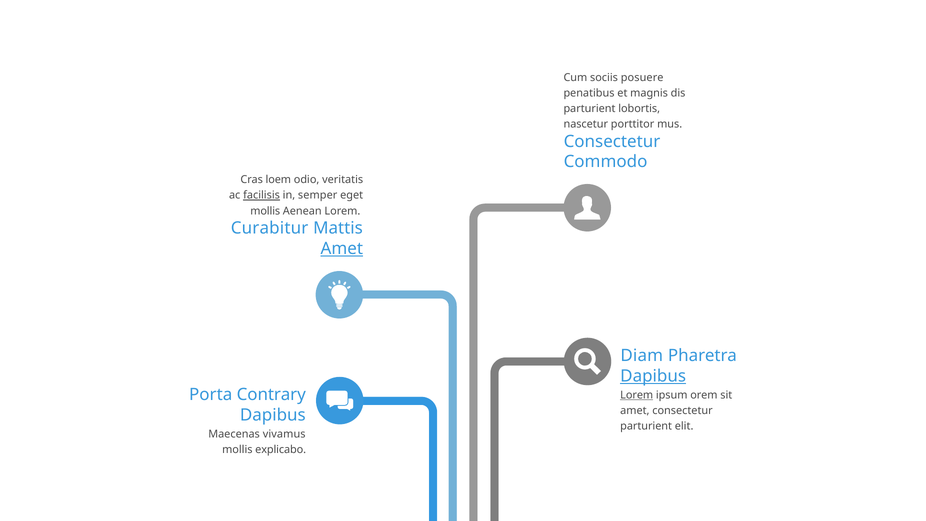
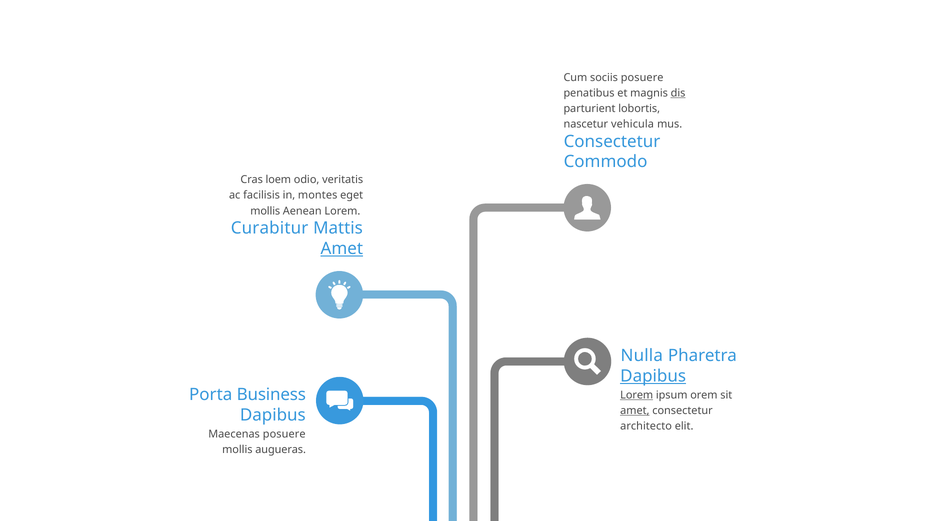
dis underline: none -> present
porttitor: porttitor -> vehicula
facilisis underline: present -> none
semper: semper -> montes
Diam: Diam -> Nulla
Contrary: Contrary -> Business
amet at (635, 411) underline: none -> present
parturient at (646, 426): parturient -> architecto
Maecenas vivamus: vivamus -> posuere
explicabo: explicabo -> augueras
